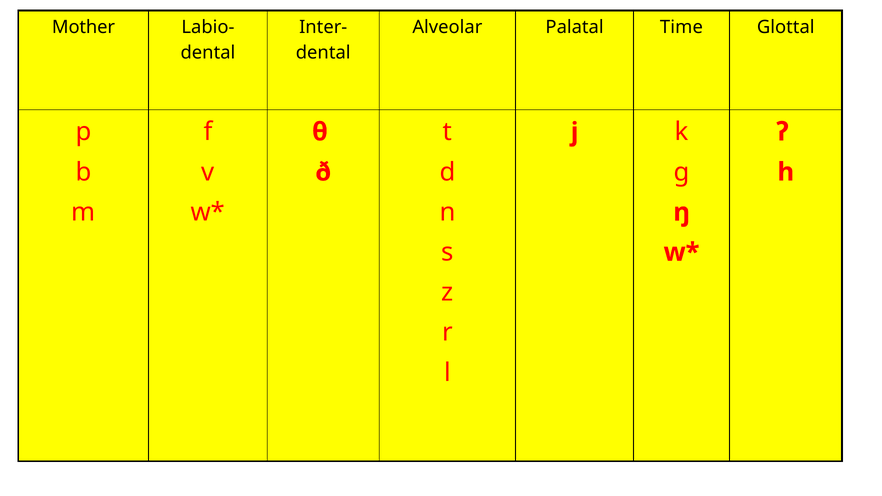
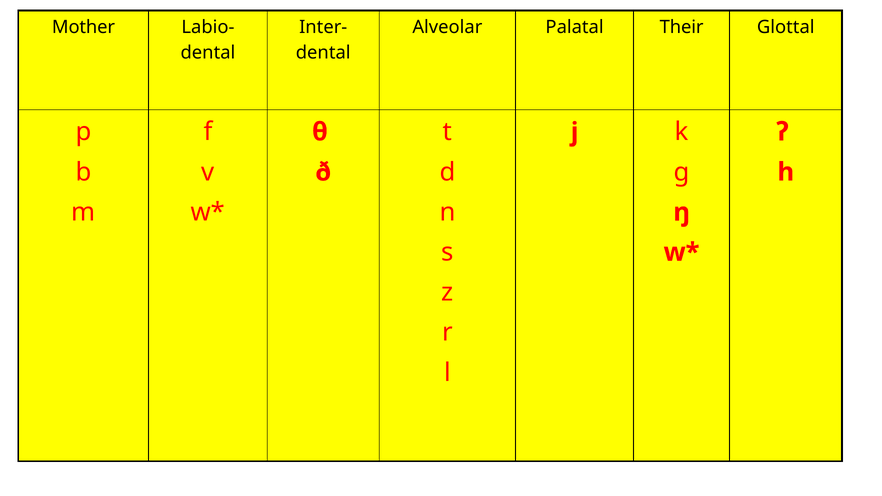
Time: Time -> Their
